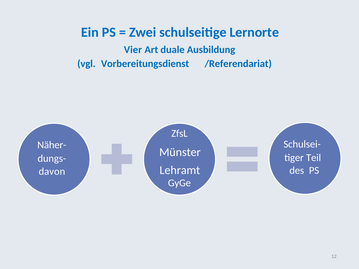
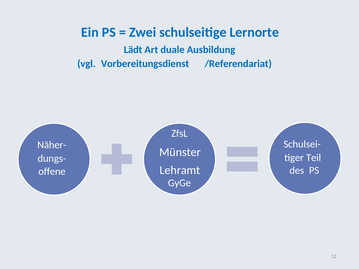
Vier: Vier -> Lädt
davon: davon -> offene
